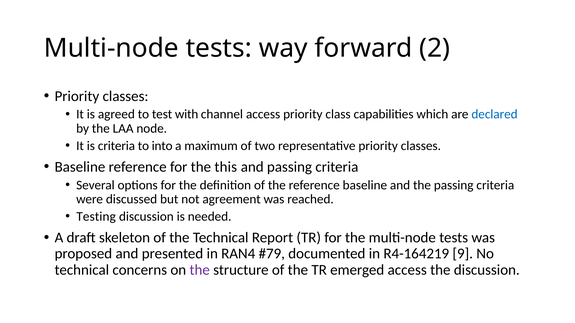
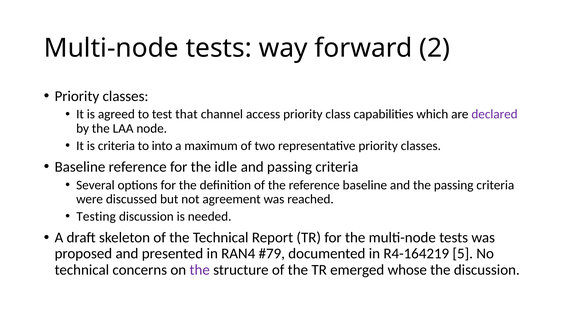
with: with -> that
declared colour: blue -> purple
this: this -> idle
9: 9 -> 5
emerged access: access -> whose
